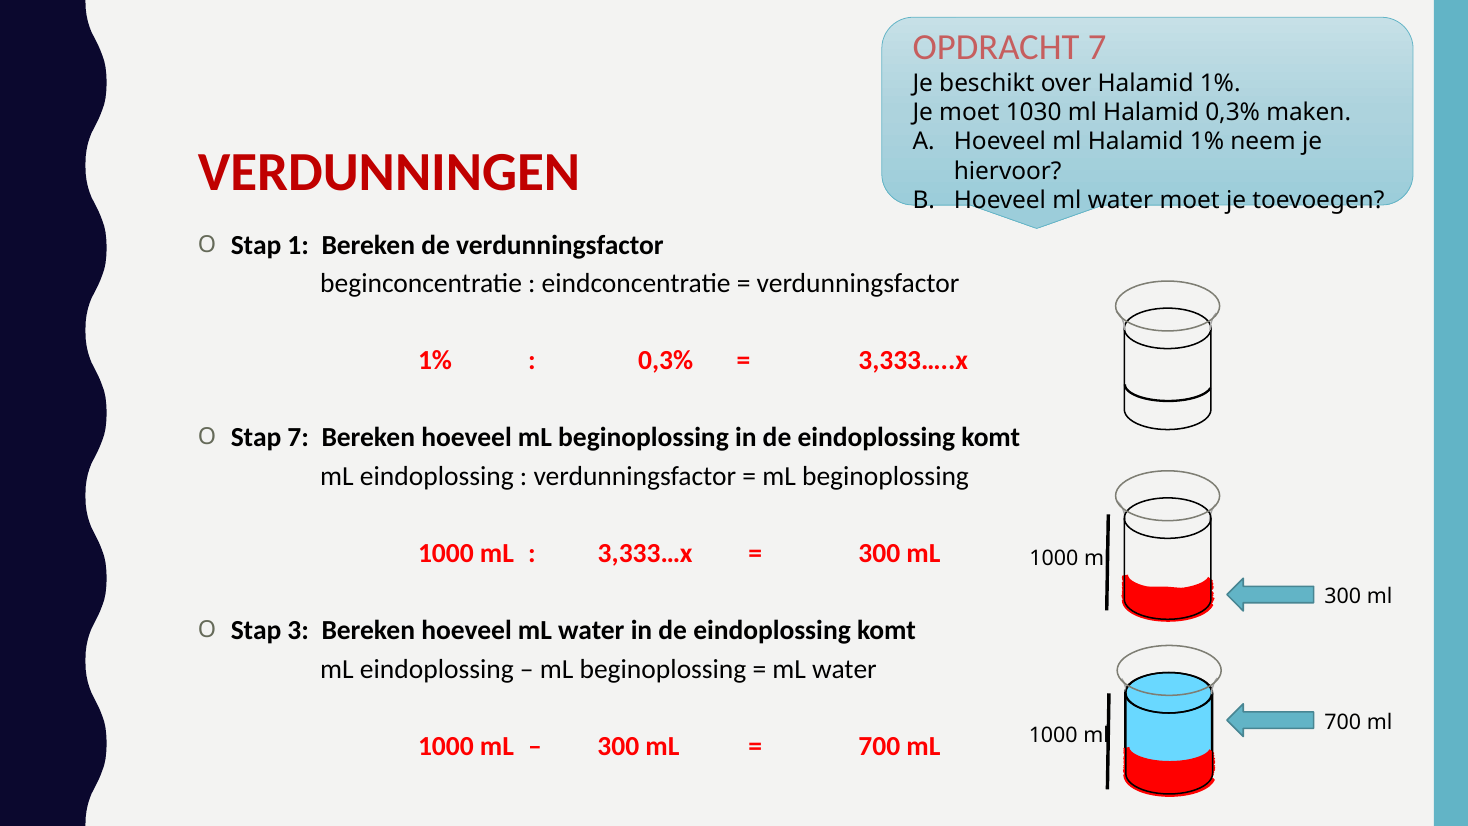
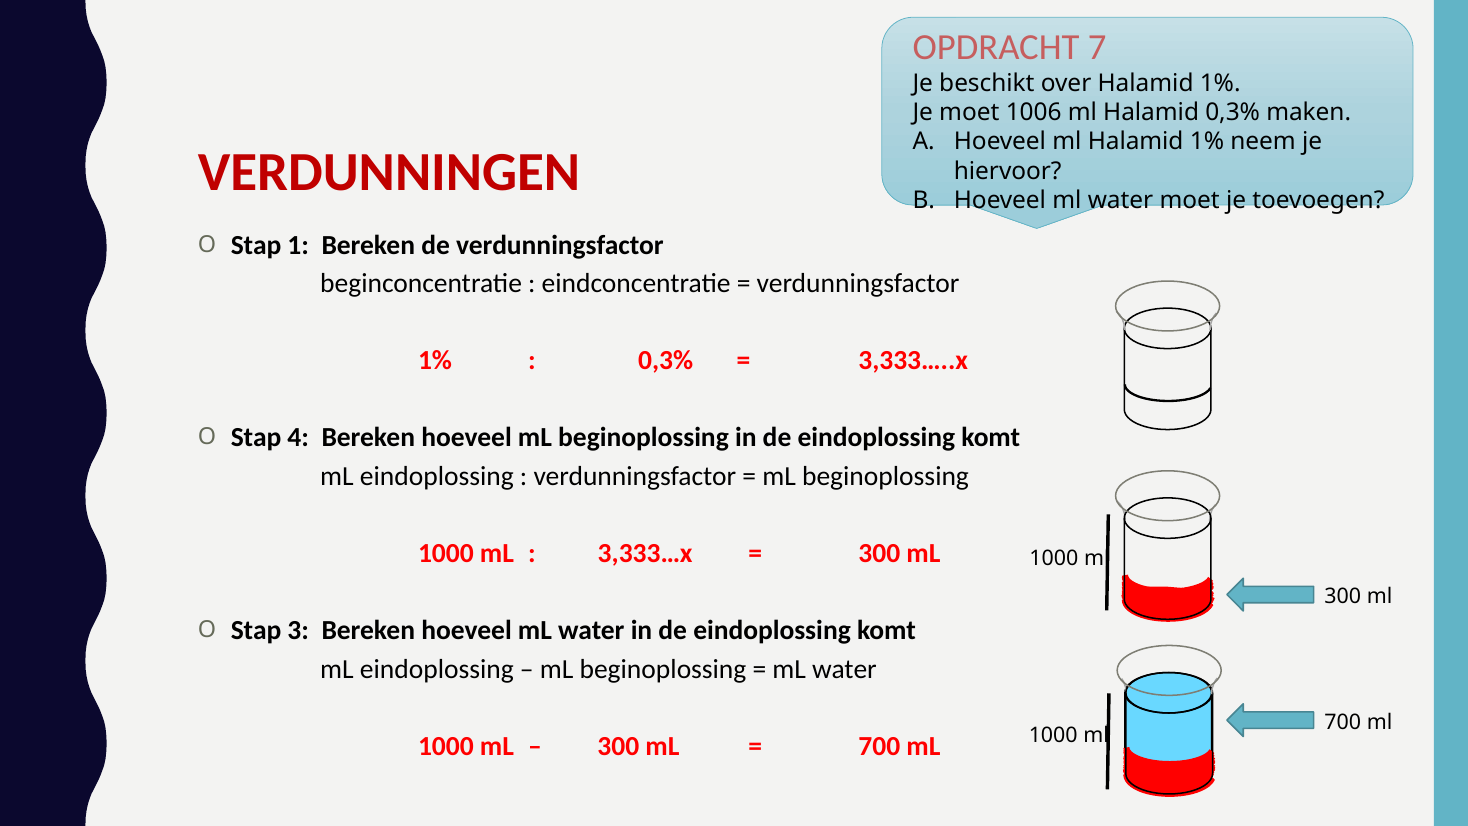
1030: 1030 -> 1006
Stap 7: 7 -> 4
